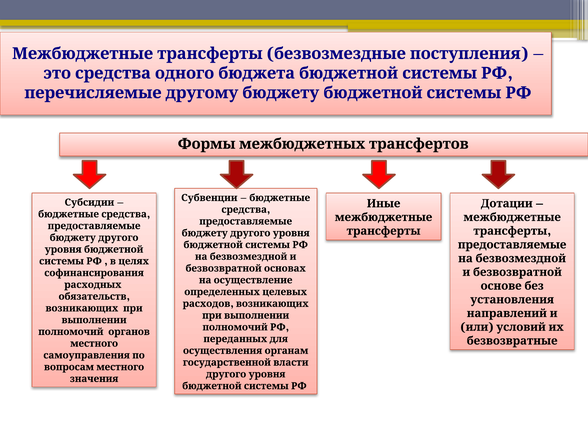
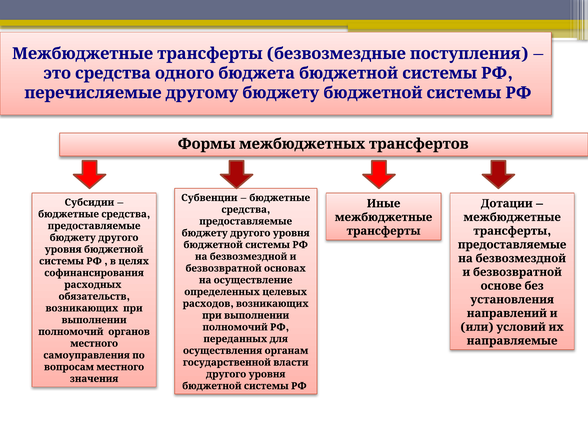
безвозвратные: безвозвратные -> направляемые
